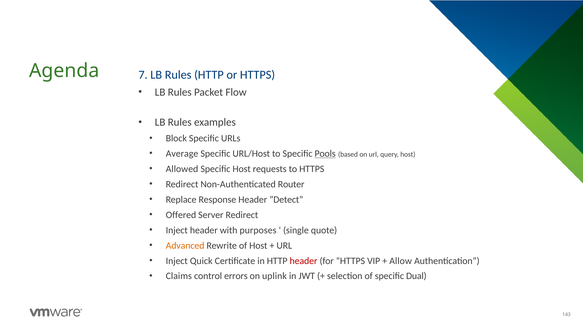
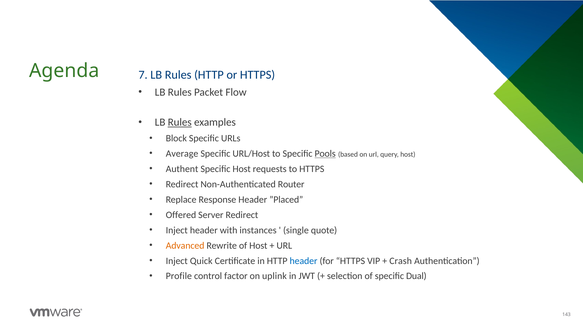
Rules at (180, 122) underline: none -> present
Allowed: Allowed -> Authent
”Detect: ”Detect -> ”Placed
purposes: purposes -> instances
header at (304, 261) colour: red -> blue
Allow: Allow -> Crash
Claims: Claims -> Profile
errors: errors -> factor
